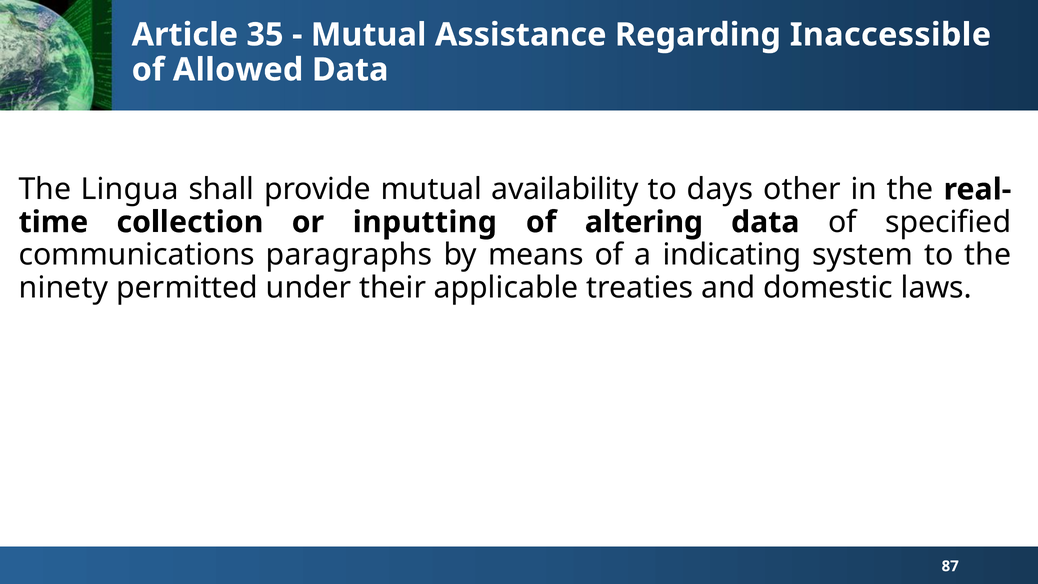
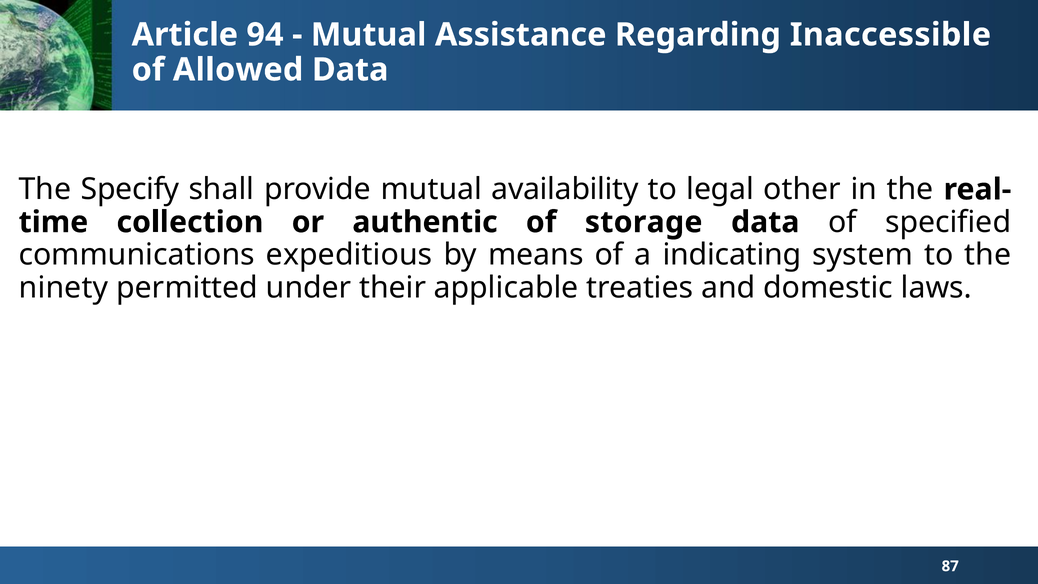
35: 35 -> 94
Lingua: Lingua -> Specify
days: days -> legal
inputting: inputting -> authentic
altering: altering -> storage
paragraphs: paragraphs -> expeditious
